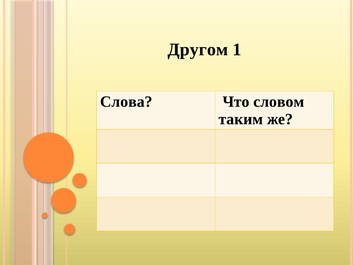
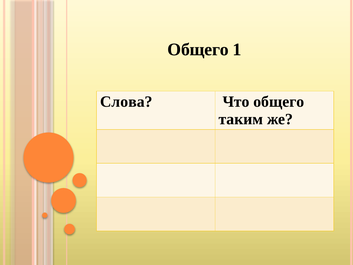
Другом at (198, 49): Другом -> Общего
Что словом: словом -> общего
